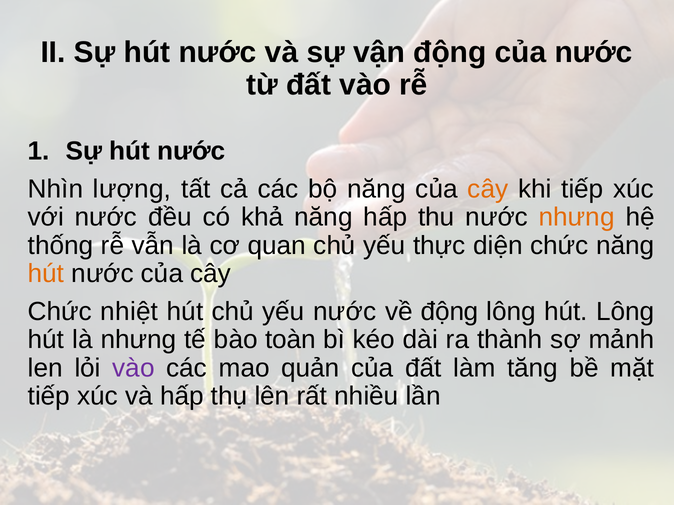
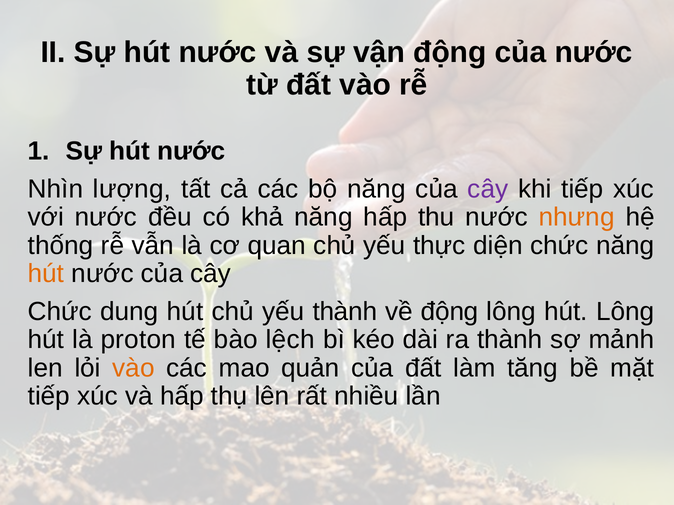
cây at (488, 189) colour: orange -> purple
nhiệt: nhiệt -> dung
yếu nước: nước -> thành
là nhưng: nhưng -> proton
toàn: toàn -> lệch
vào at (133, 368) colour: purple -> orange
